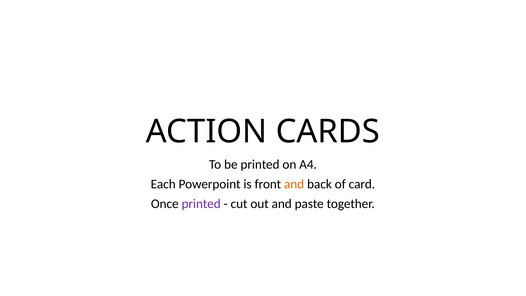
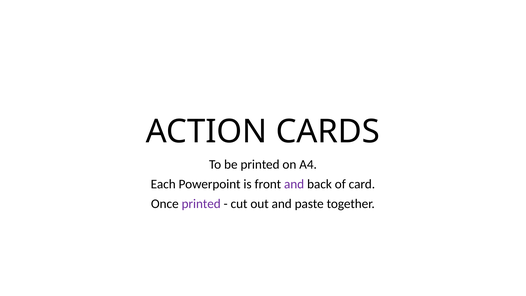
and at (294, 184) colour: orange -> purple
